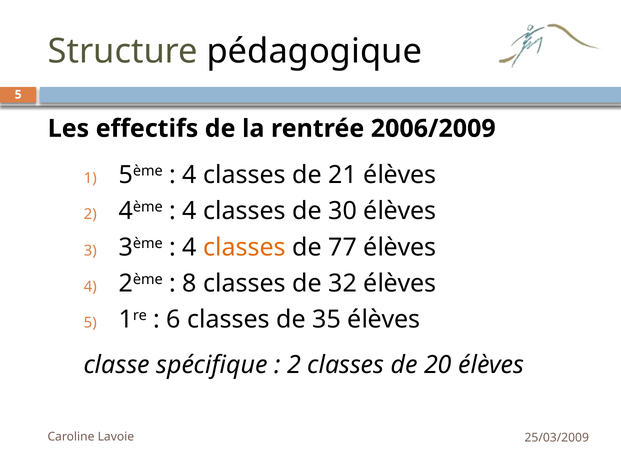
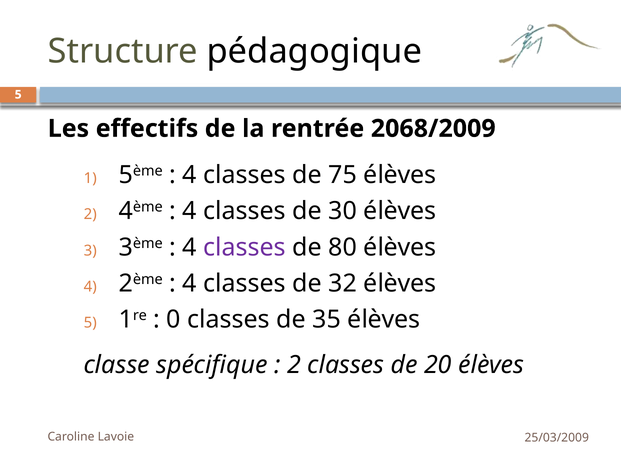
2006/2009: 2006/2009 -> 2068/2009
21: 21 -> 75
classes at (245, 247) colour: orange -> purple
77: 77 -> 80
8 at (190, 283): 8 -> 4
6: 6 -> 0
